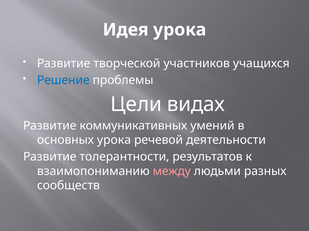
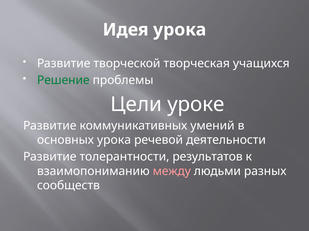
участников: участников -> творческая
Решение colour: blue -> green
видах: видах -> уроке
